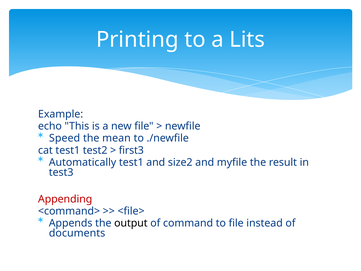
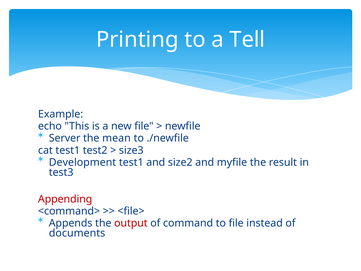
Lits: Lits -> Tell
Speed: Speed -> Server
first3: first3 -> size3
Automatically: Automatically -> Development
output colour: black -> red
